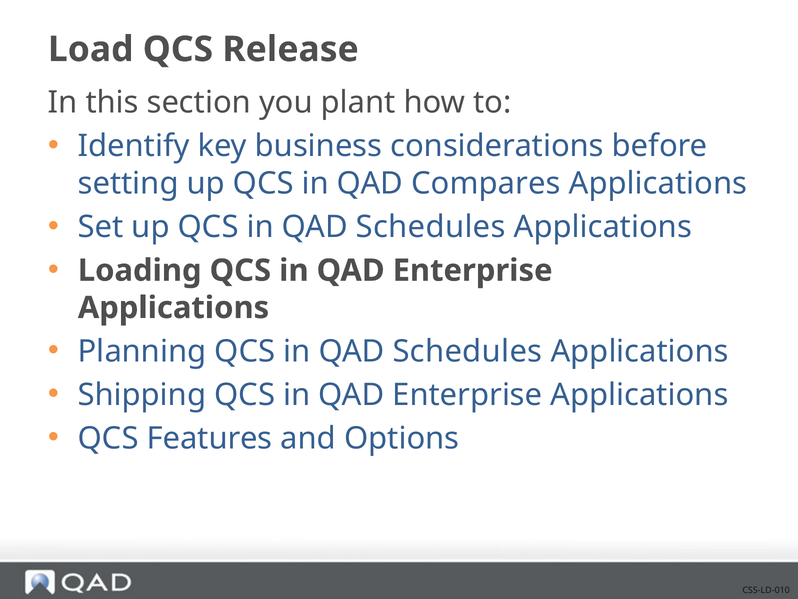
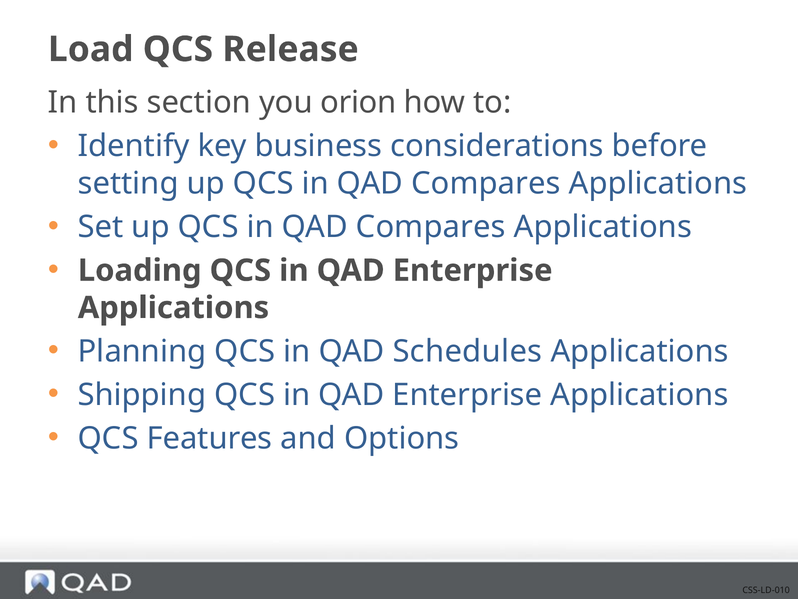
plant: plant -> orion
Schedules at (431, 227): Schedules -> Compares
